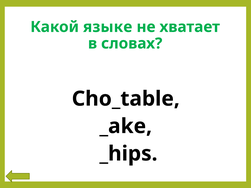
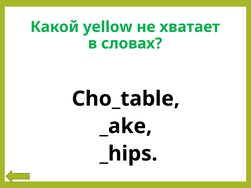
языке: языке -> yellow
